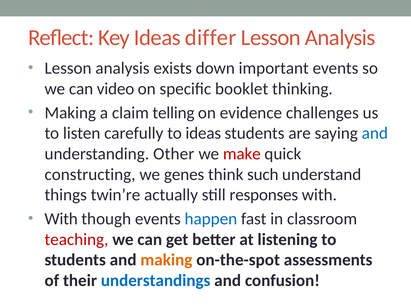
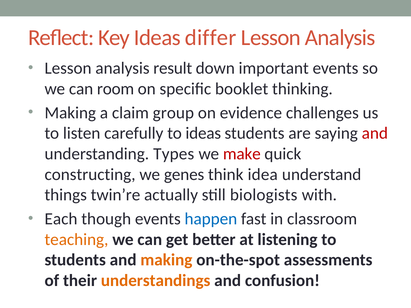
exists: exists -> result
video: video -> room
telling: telling -> group
and at (375, 133) colour: blue -> red
Other: Other -> Types
such: such -> idea
responses: responses -> biologists
With at (61, 219): With -> Each
teaching colour: red -> orange
understandings colour: blue -> orange
